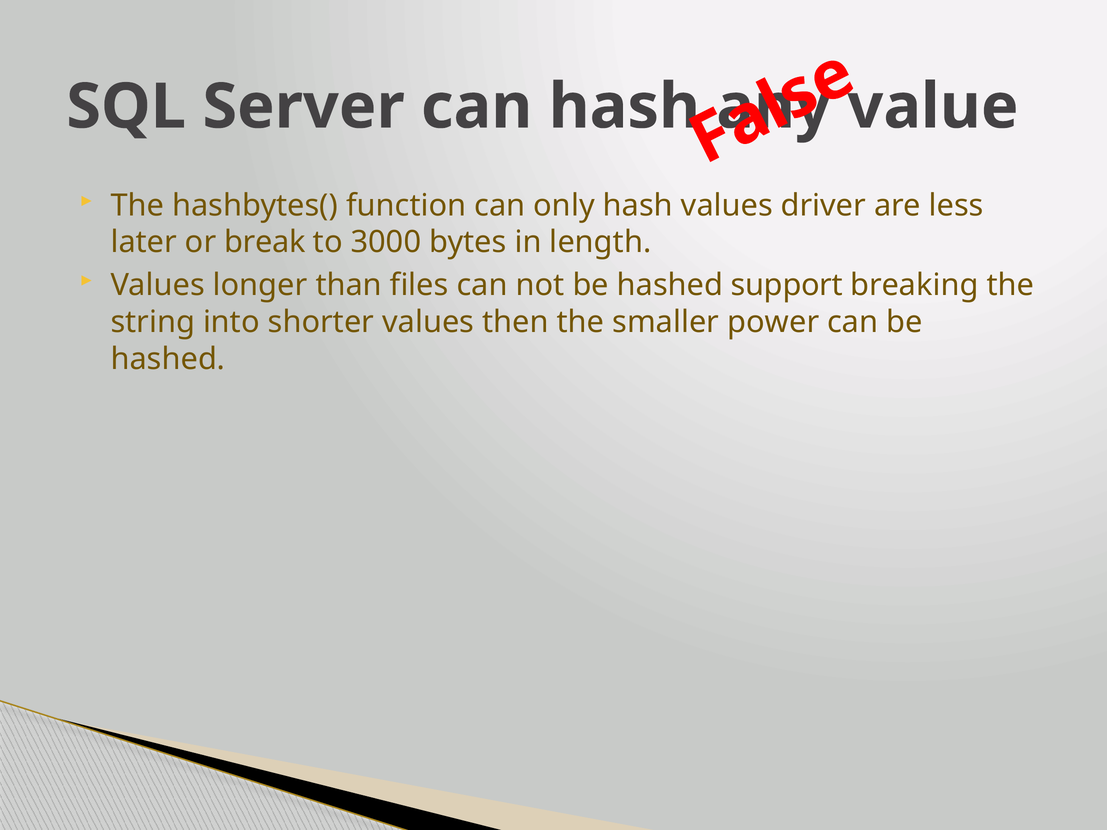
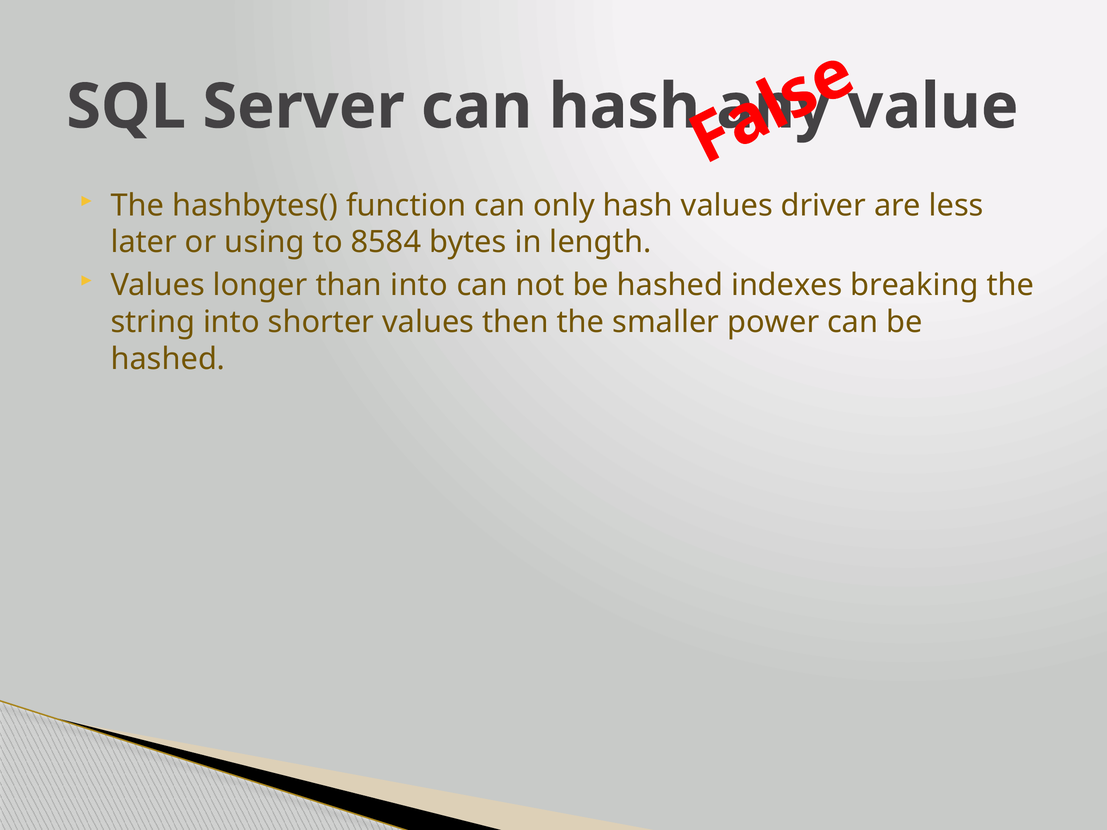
break: break -> using
3000: 3000 -> 8584
than files: files -> into
support: support -> indexes
